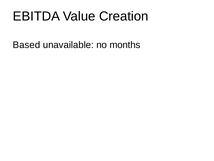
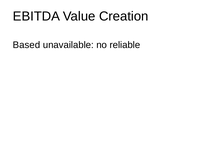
months: months -> reliable
